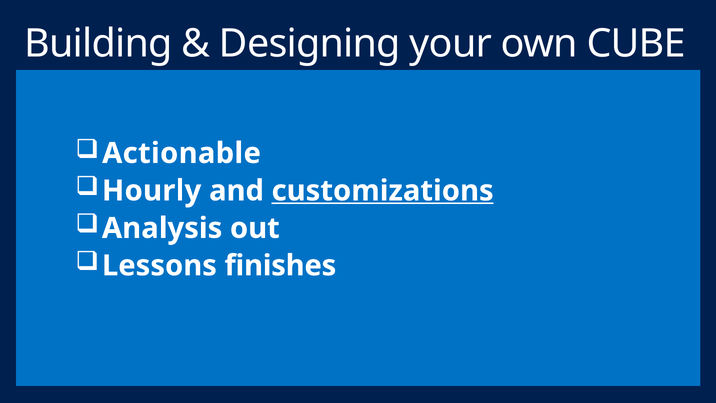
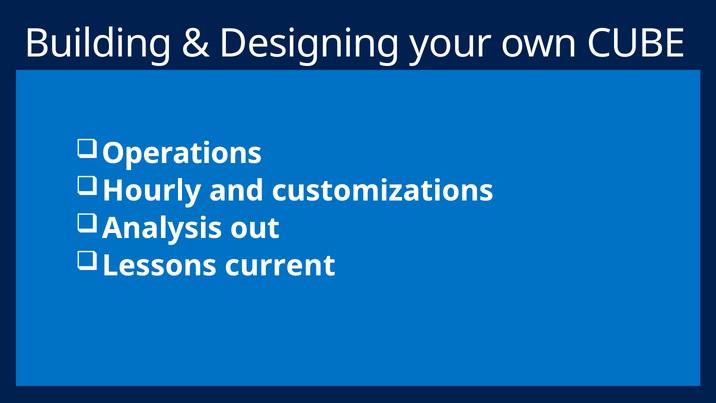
Actionable: Actionable -> Operations
customizations underline: present -> none
finishes: finishes -> current
